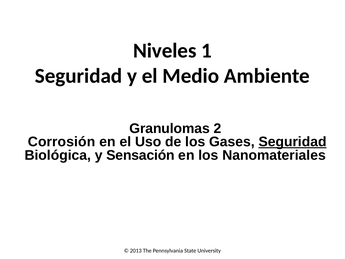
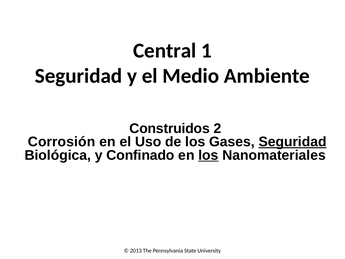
Niveles: Niveles -> Central
Granulomas: Granulomas -> Construidos
Sensación: Sensación -> Confinado
los at (208, 155) underline: none -> present
